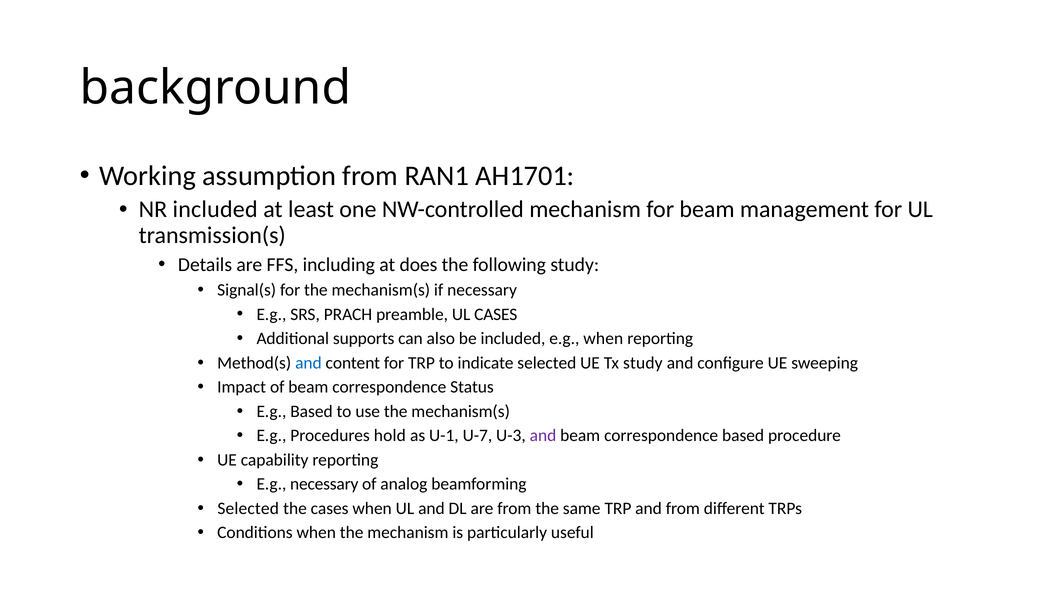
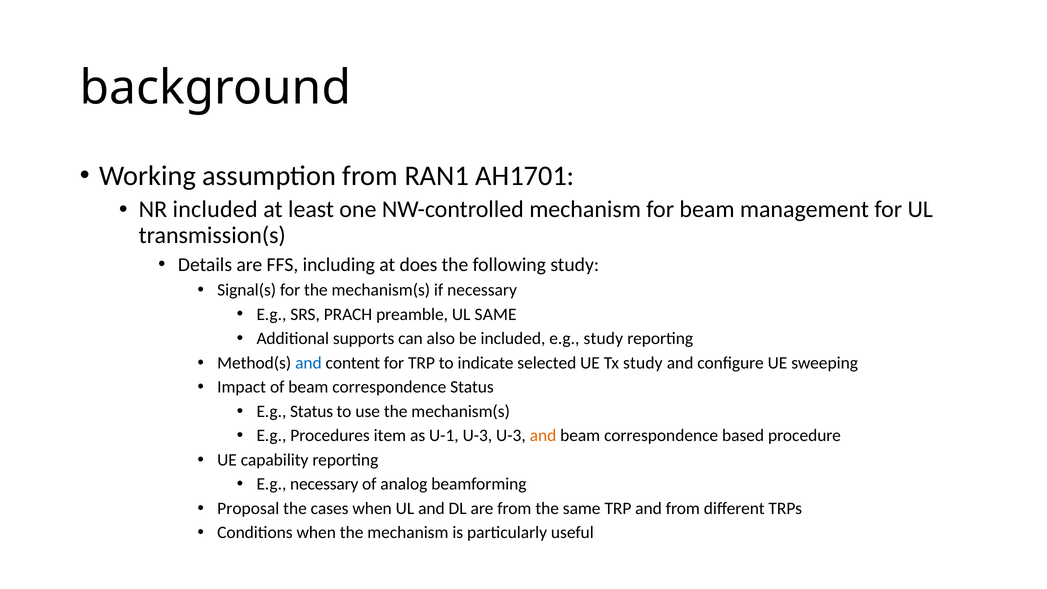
UL CASES: CASES -> SAME
e.g when: when -> study
E.g Based: Based -> Status
hold: hold -> item
U-1 U-7: U-7 -> U-3
and at (543, 436) colour: purple -> orange
Selected at (248, 508): Selected -> Proposal
